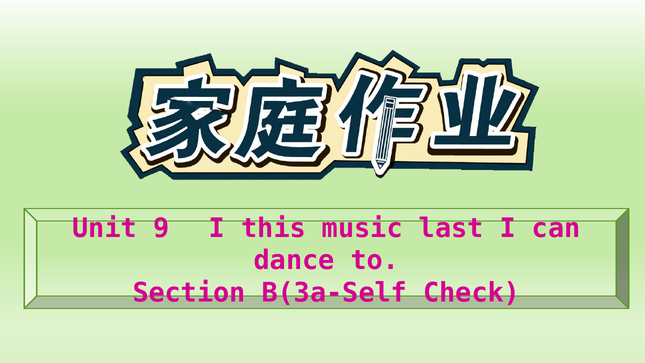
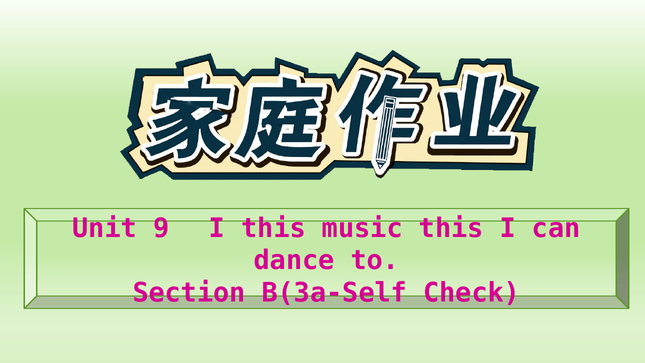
music last: last -> this
